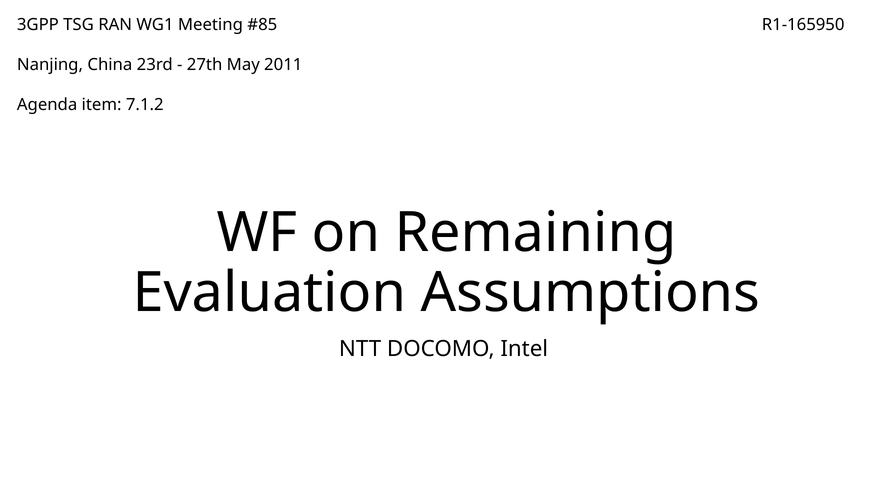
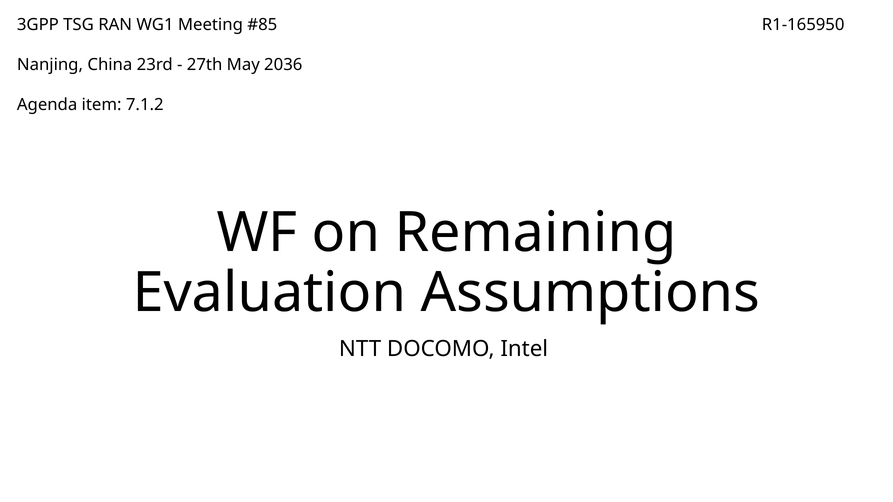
2011: 2011 -> 2036
